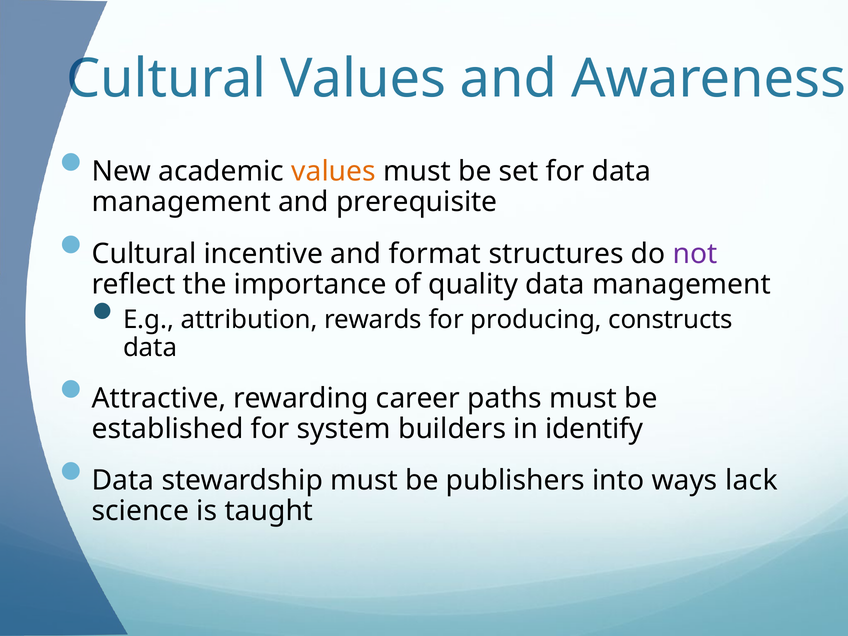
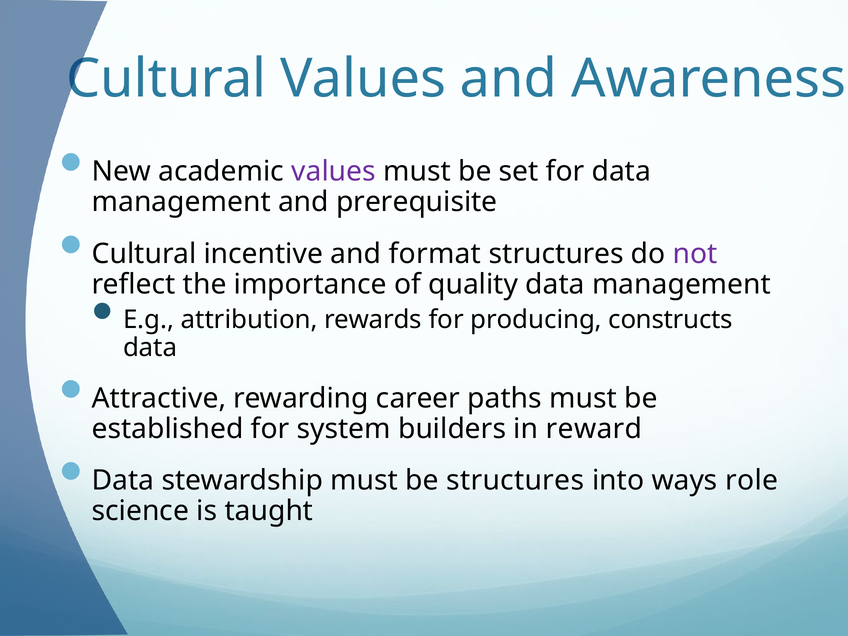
values at (334, 172) colour: orange -> purple
identify: identify -> reward
be publishers: publishers -> structures
lack: lack -> role
